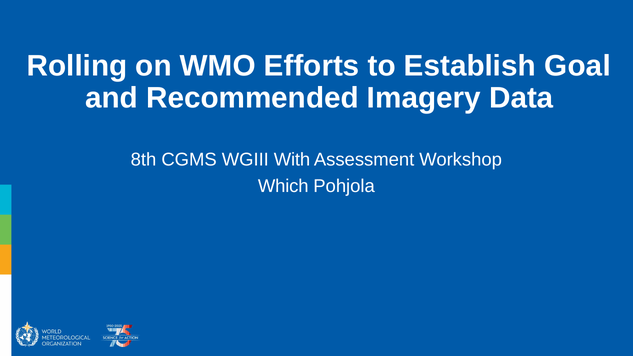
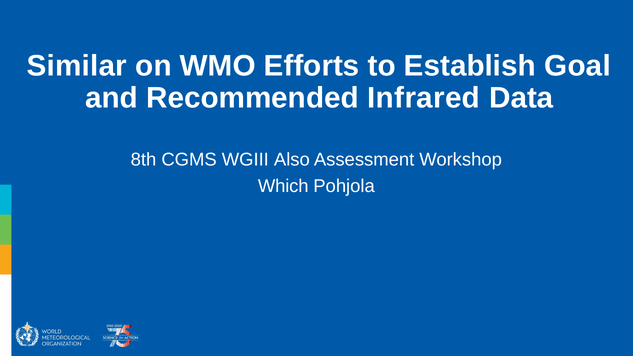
Rolling: Rolling -> Similar
Imagery: Imagery -> Infrared
With: With -> Also
